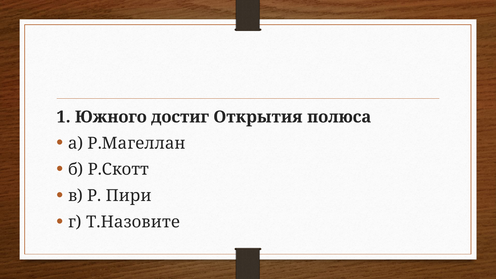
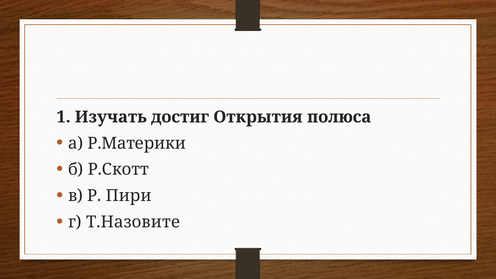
Южного: Южного -> Изучать
Р.Магеллан: Р.Магеллан -> Р.Материки
